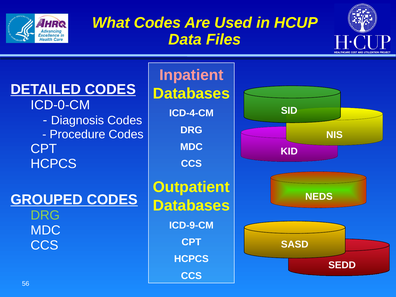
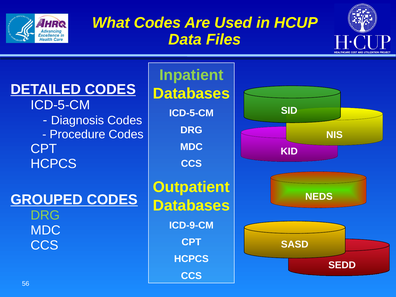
Inpatient colour: pink -> light green
ICD-0-CM at (60, 105): ICD-0-CM -> ICD-5-CM
ICD-4-CM at (191, 113): ICD-4-CM -> ICD-5-CM
